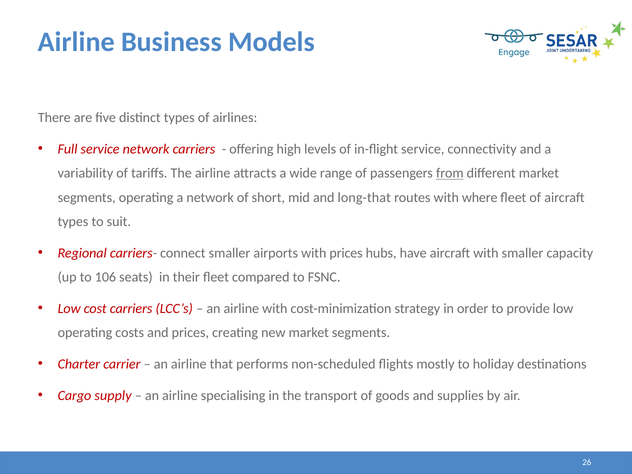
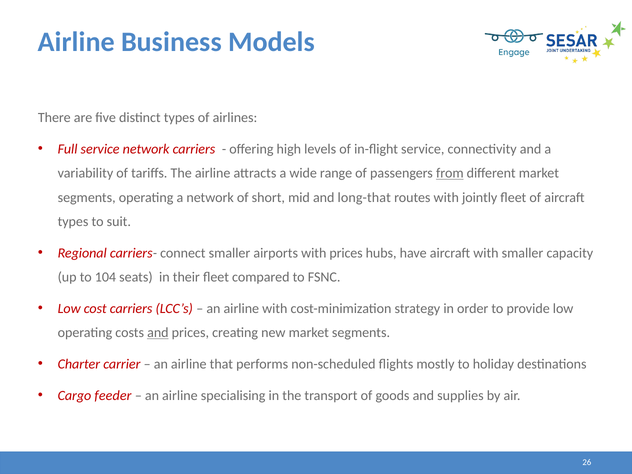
where: where -> jointly
106: 106 -> 104
and at (158, 333) underline: none -> present
supply: supply -> feeder
